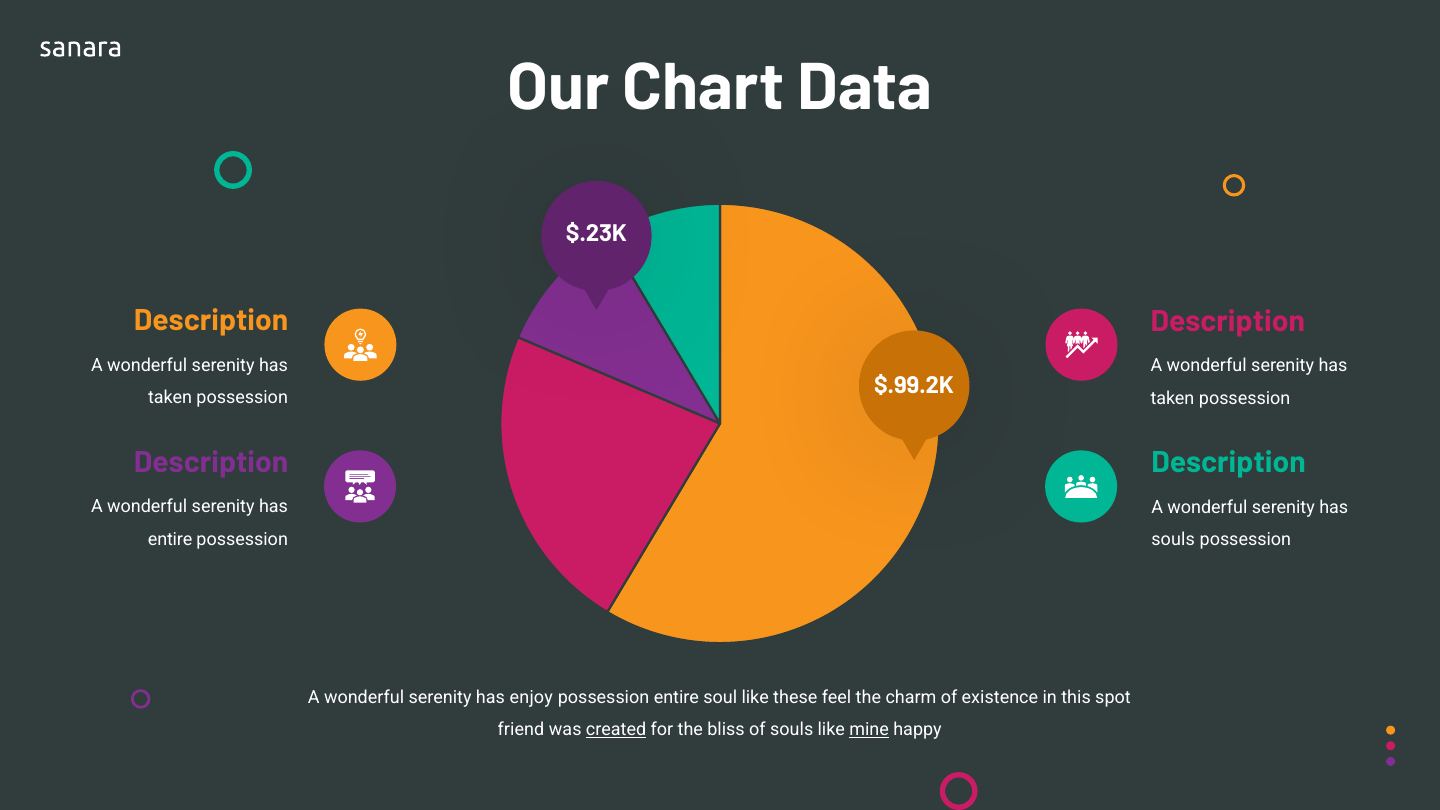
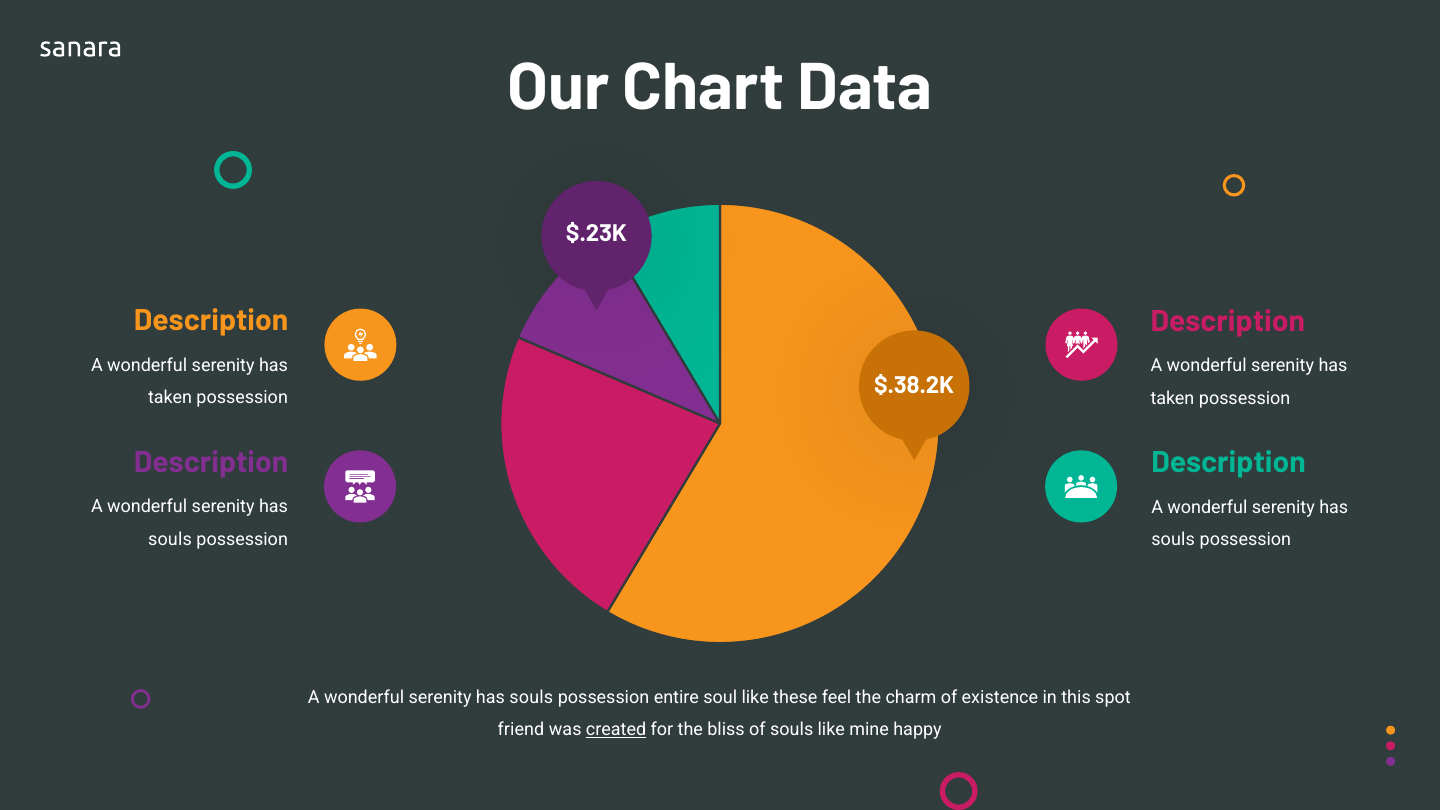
$.99.2K: $.99.2K -> $.38.2K
entire at (170, 539): entire -> souls
enjoy at (531, 698): enjoy -> souls
mine underline: present -> none
